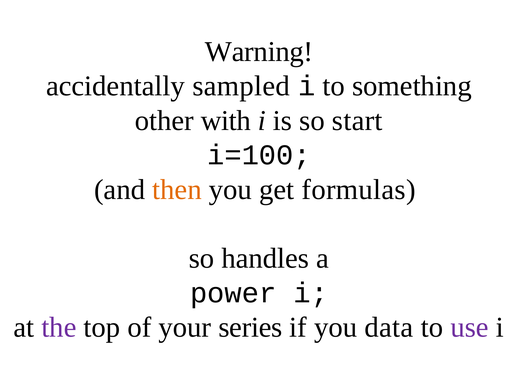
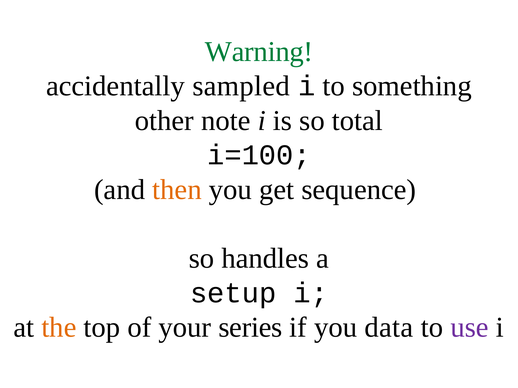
Warning colour: black -> green
with: with -> note
start: start -> total
formulas: formulas -> sequence
power: power -> setup
the colour: purple -> orange
